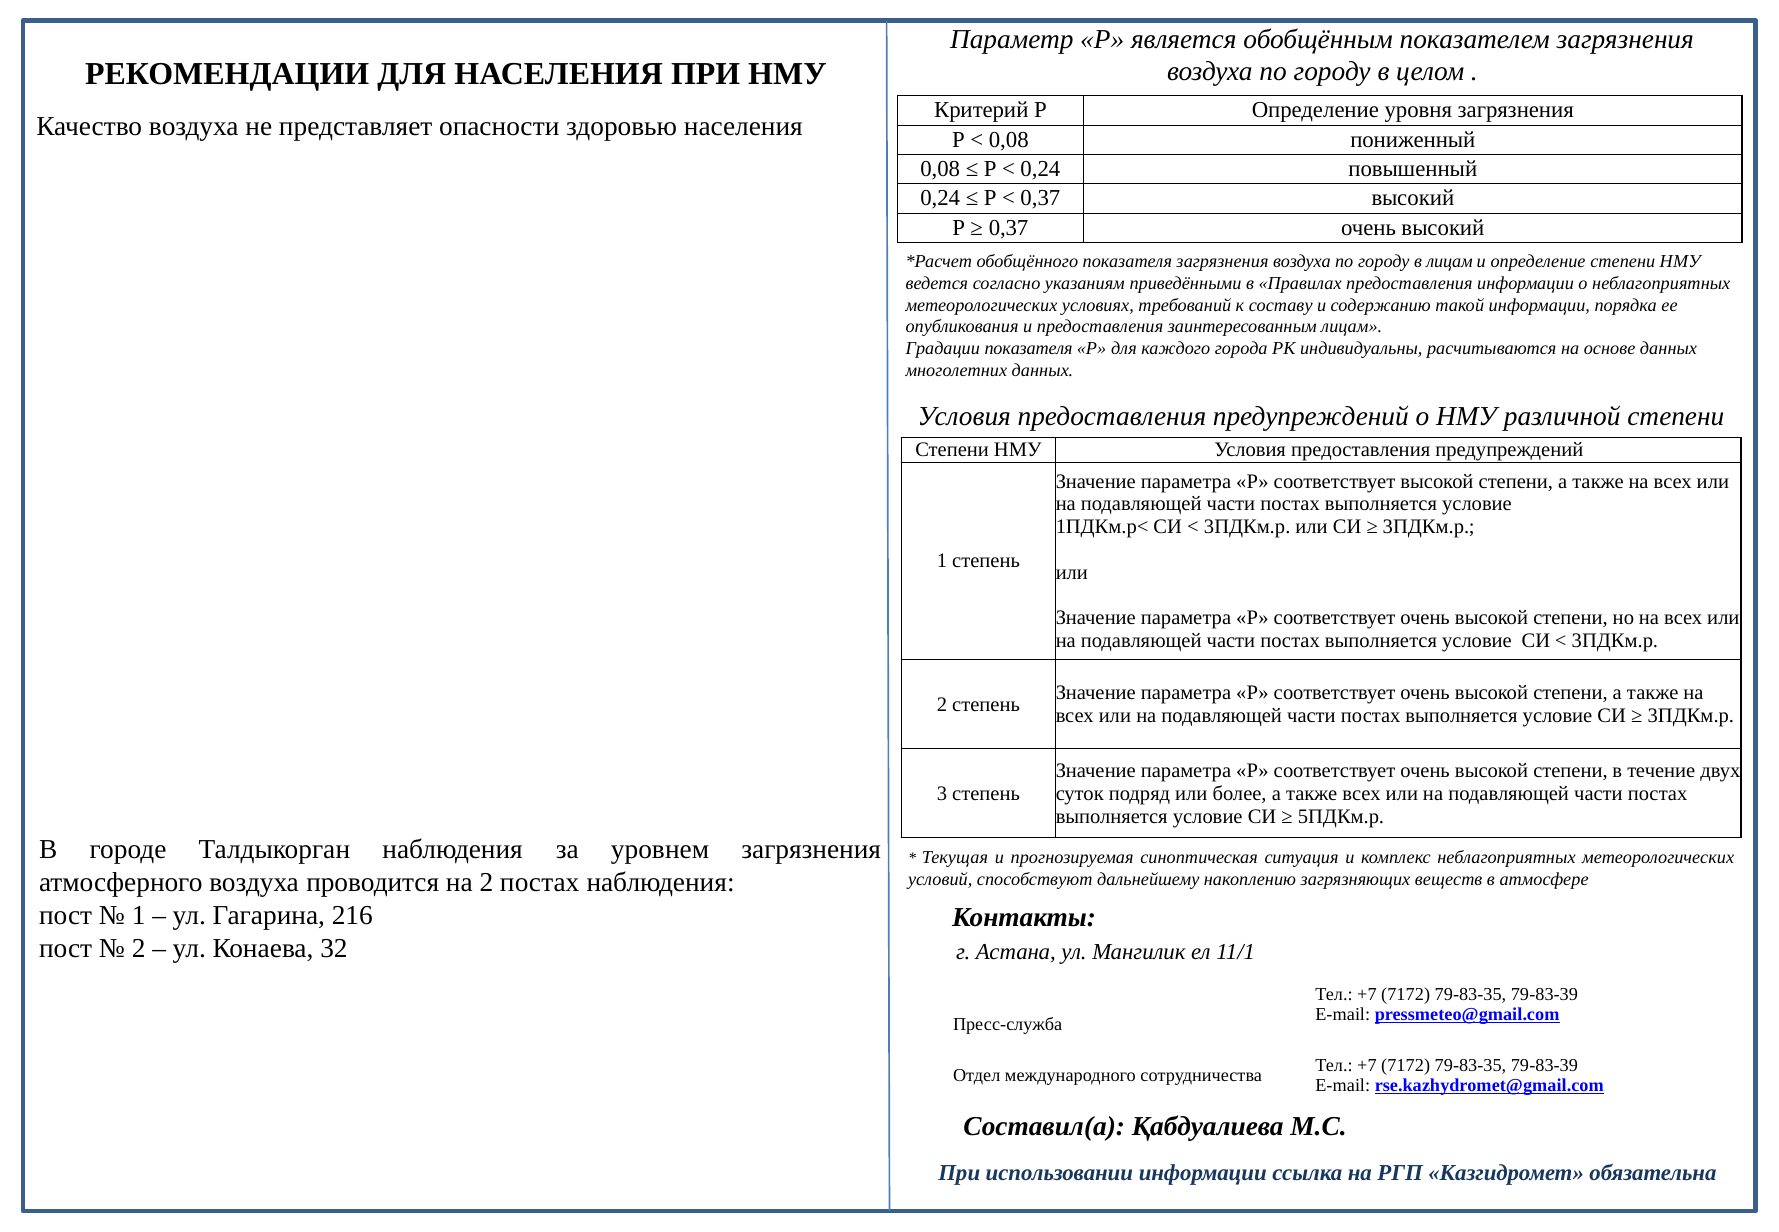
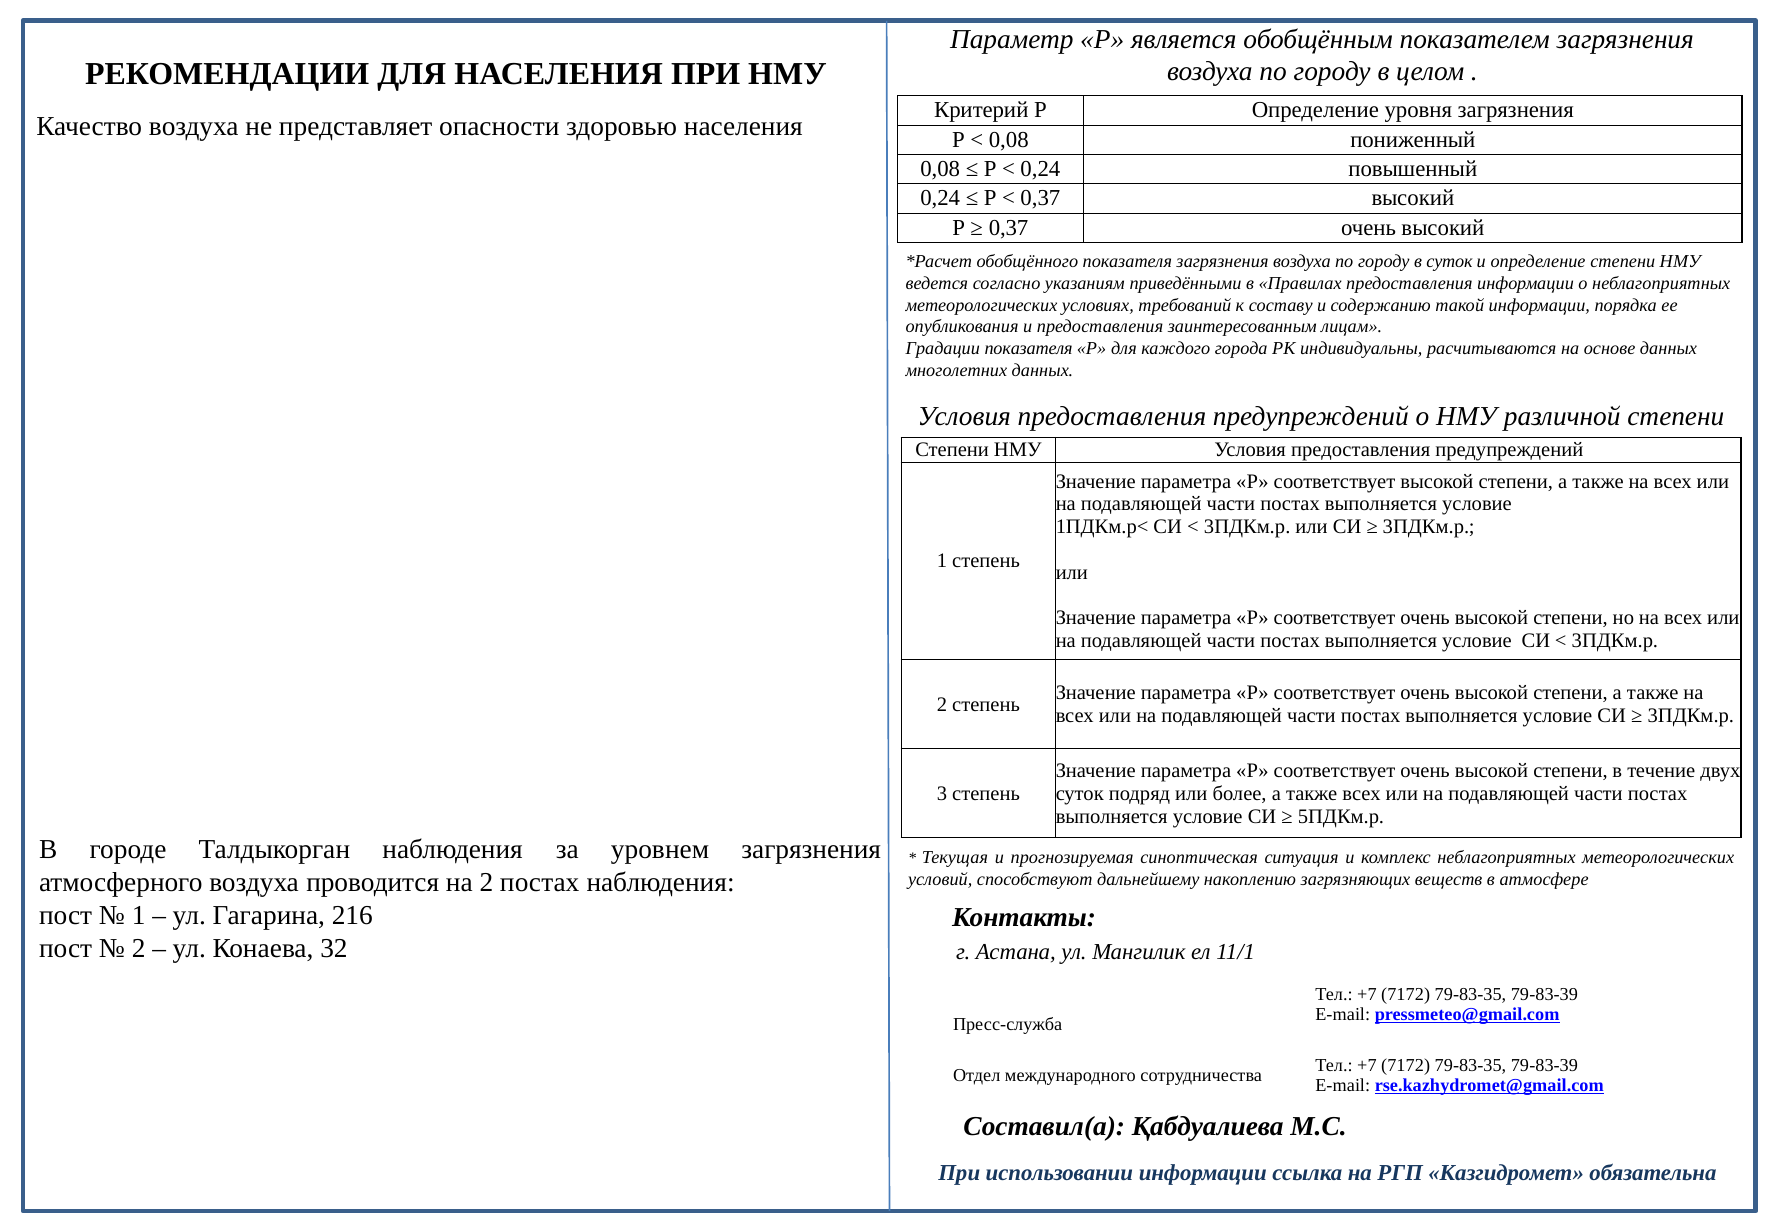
в лицам: лицам -> суток
